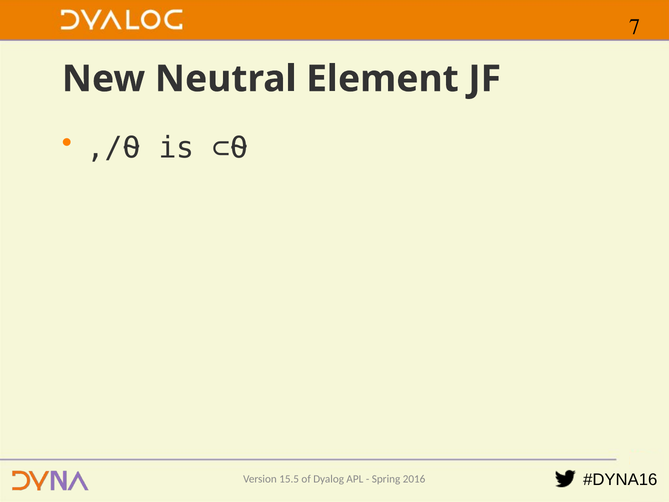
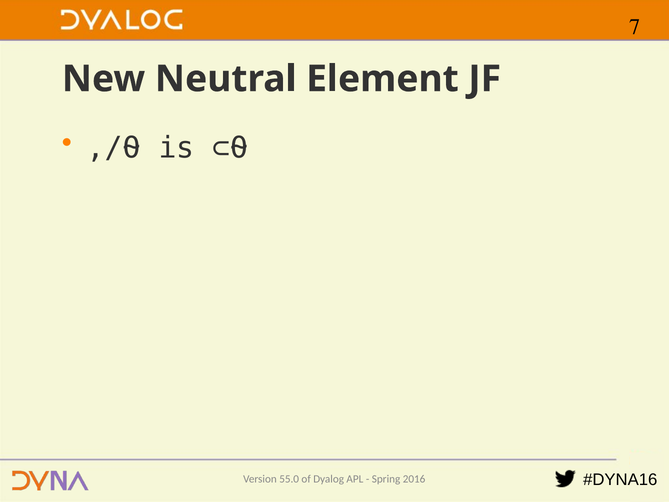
15.5: 15.5 -> 55.0
